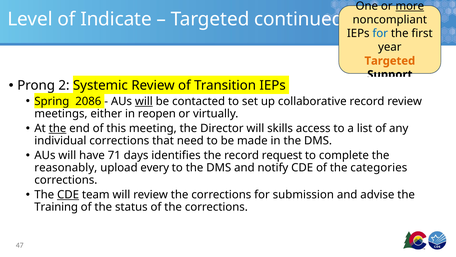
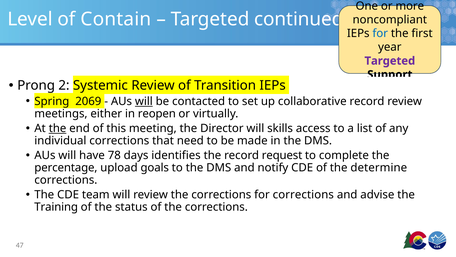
more underline: present -> none
Indicate: Indicate -> Contain
Targeted at (390, 61) colour: orange -> purple
2086: 2086 -> 2069
71: 71 -> 78
reasonably: reasonably -> percentage
every: every -> goals
categories: categories -> determine
CDE at (68, 194) underline: present -> none
for submission: submission -> corrections
